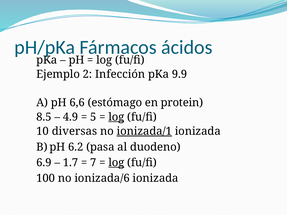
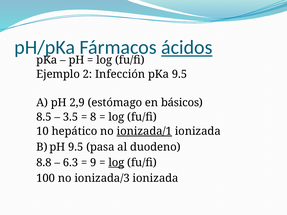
ácidos underline: none -> present
pKa 9.9: 9.9 -> 9.5
6,6: 6,6 -> 2,9
protein: protein -> básicos
4.9: 4.9 -> 3.5
5: 5 -> 8
log at (116, 117) underline: present -> none
diversas: diversas -> hepático
pH 6.2: 6.2 -> 9.5
6.9: 6.9 -> 8.8
1.7: 1.7 -> 6.3
7: 7 -> 9
ionizada/6: ionizada/6 -> ionizada/3
